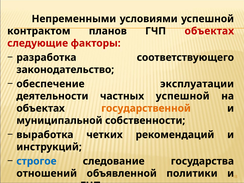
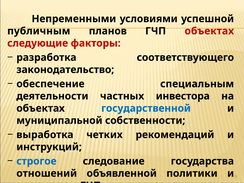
контрактом: контрактом -> публичным
эксплуатации: эксплуатации -> специальным
частных успешной: успешной -> инвестора
государственной colour: orange -> blue
